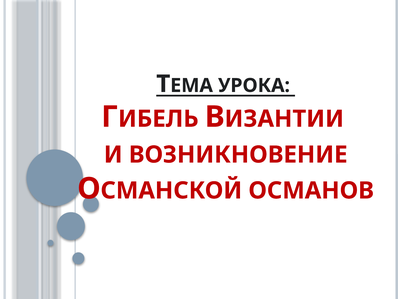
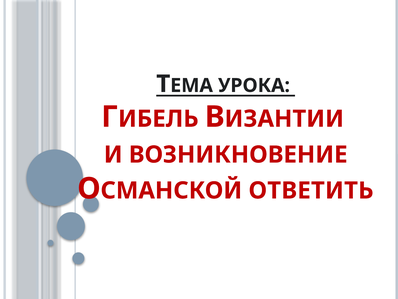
ОСМАНОВ: ОСМАНОВ -> ОТВЕТИТЬ
